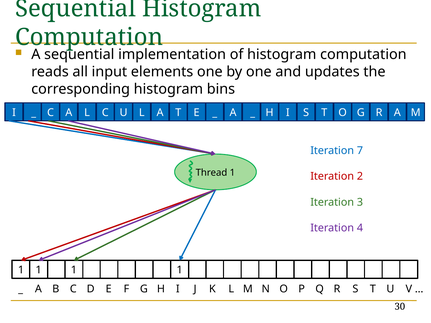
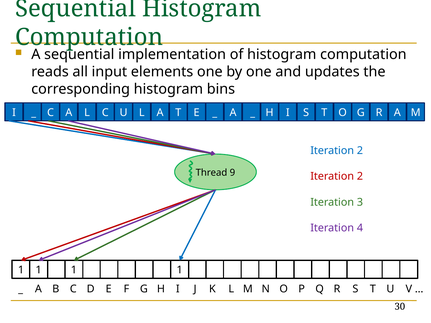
7 at (360, 151): 7 -> 2
Thread 1: 1 -> 9
